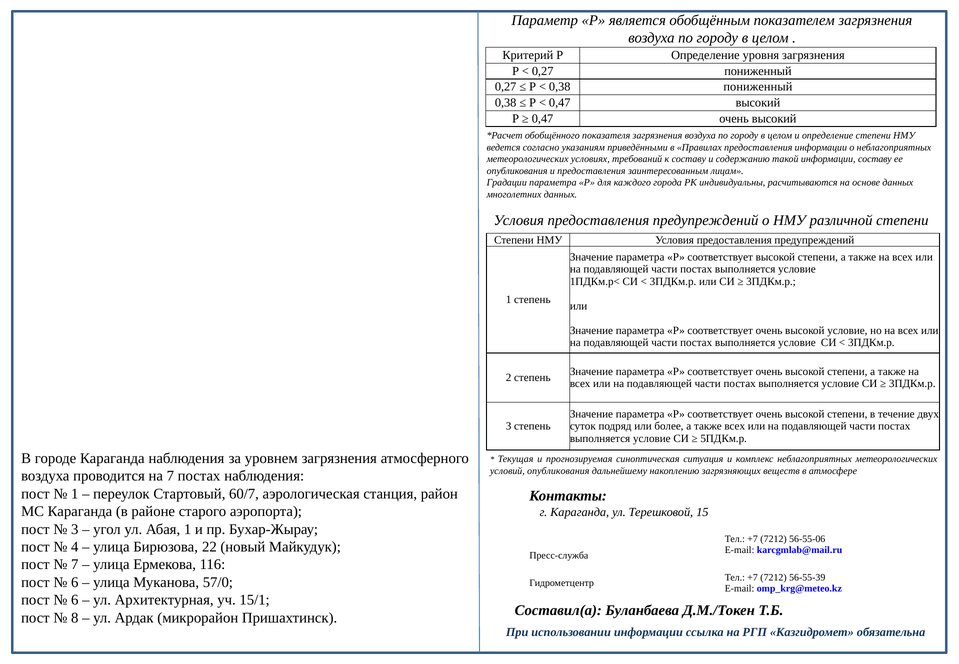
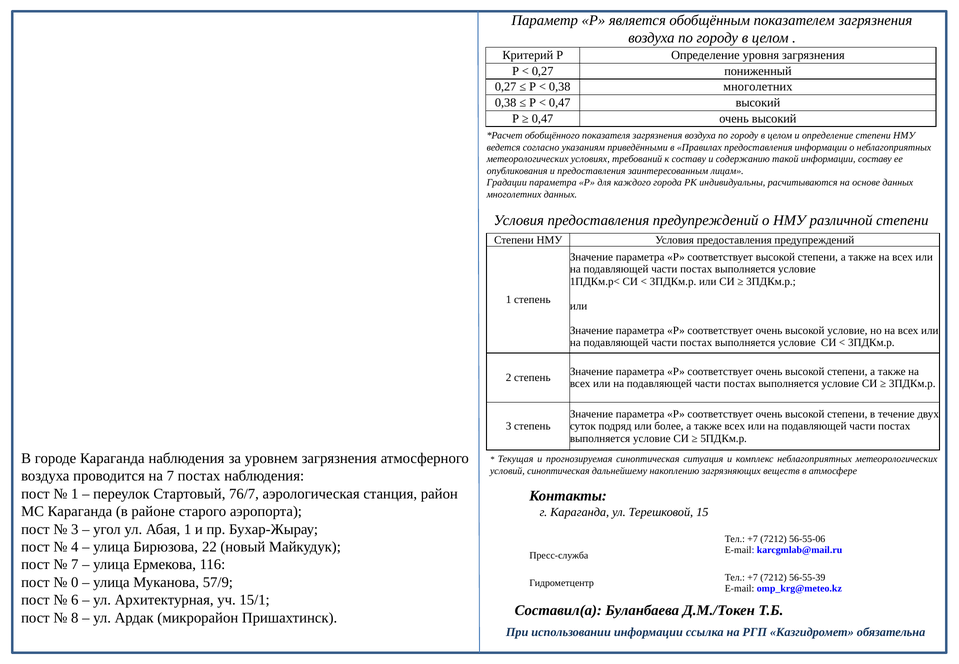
0,38 пониженный: пониженный -> многолетних
условий опубликования: опубликования -> синоптическая
60/7: 60/7 -> 76/7
6 at (75, 582): 6 -> 0
57/0: 57/0 -> 57/9
